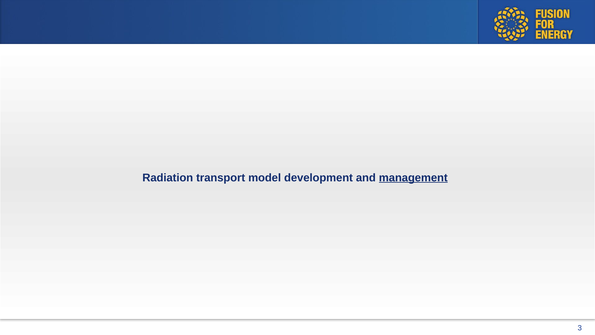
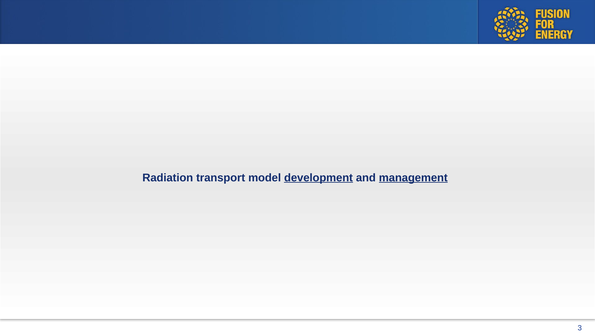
development at (319, 177) underline: none -> present
